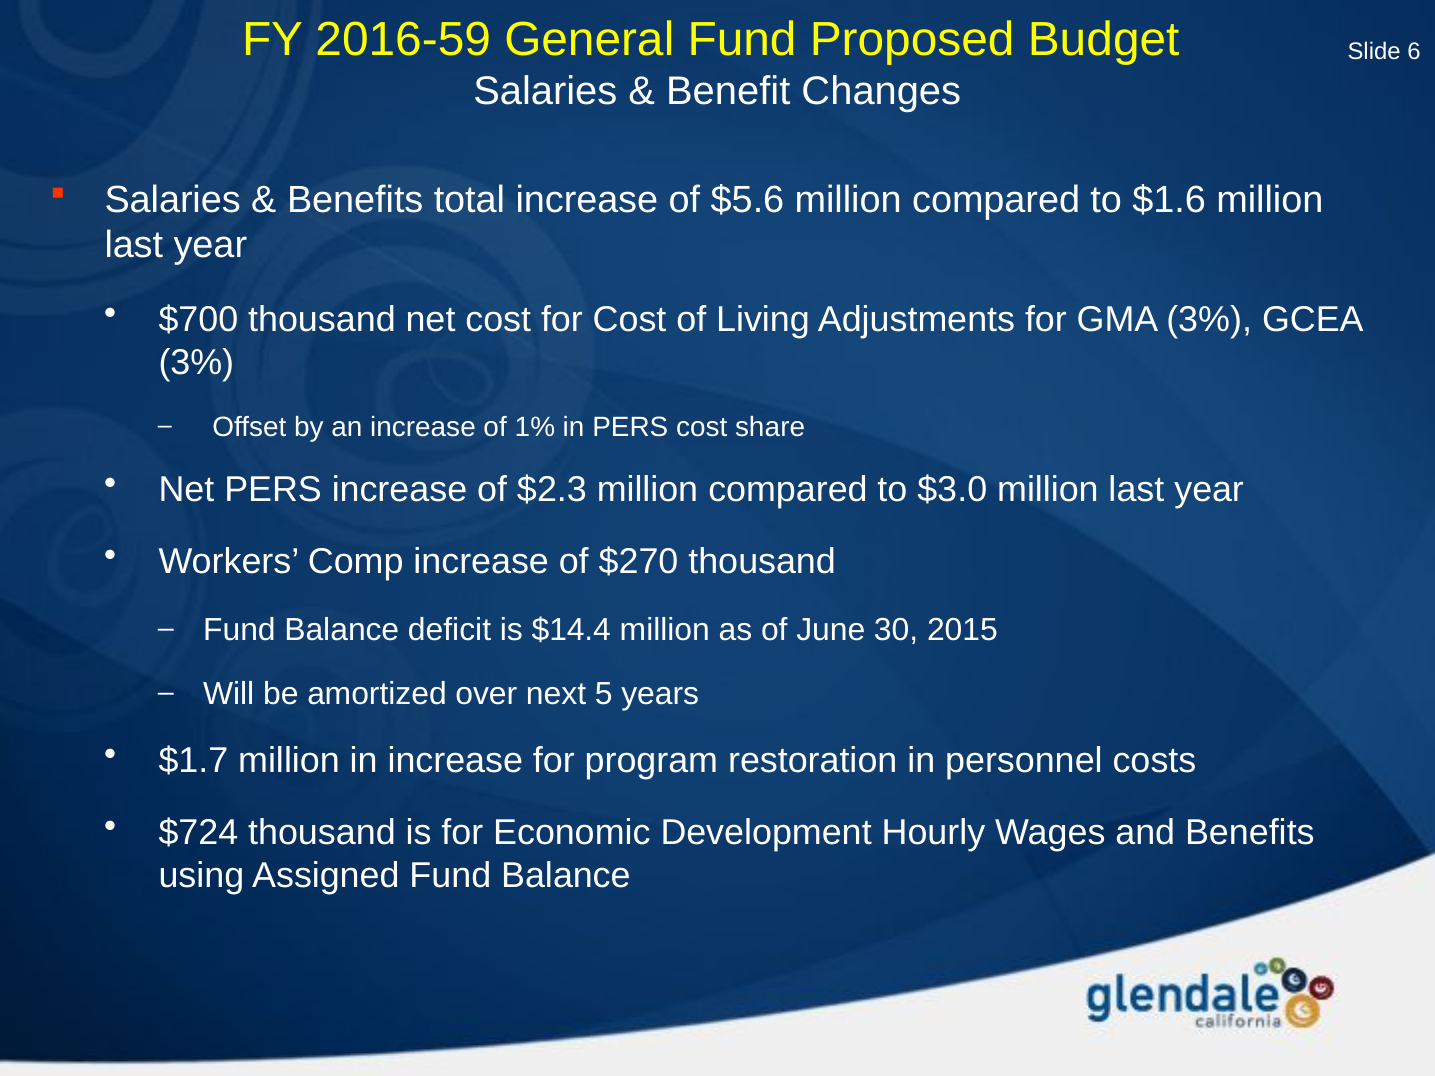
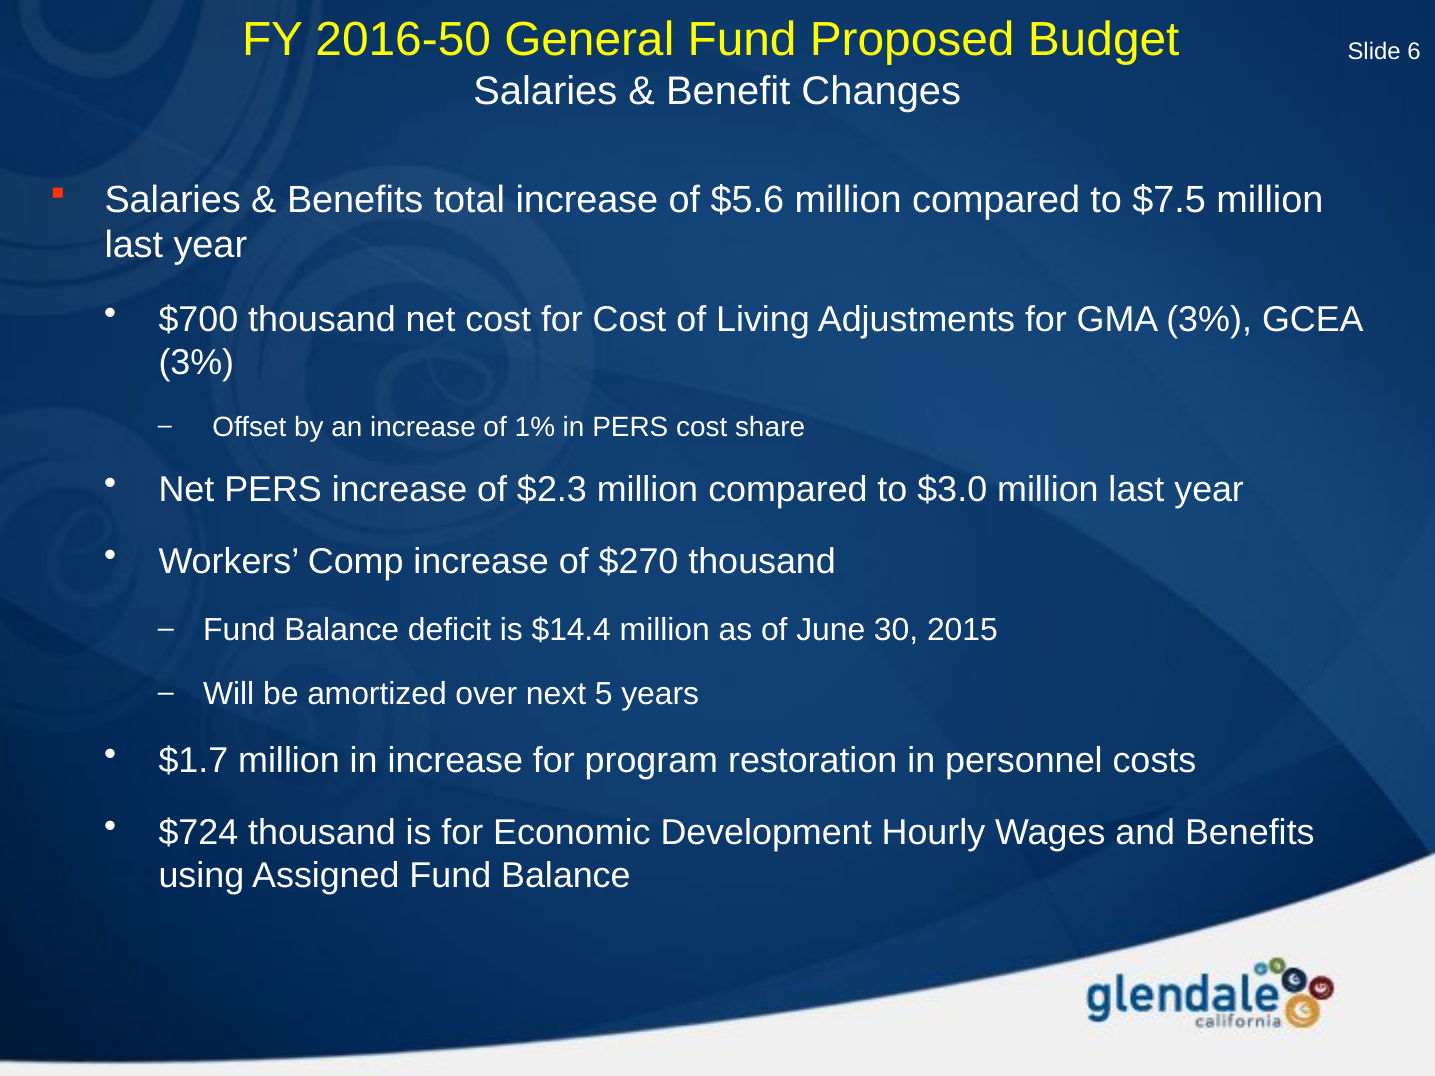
2016-59: 2016-59 -> 2016-50
$1.6: $1.6 -> $7.5
